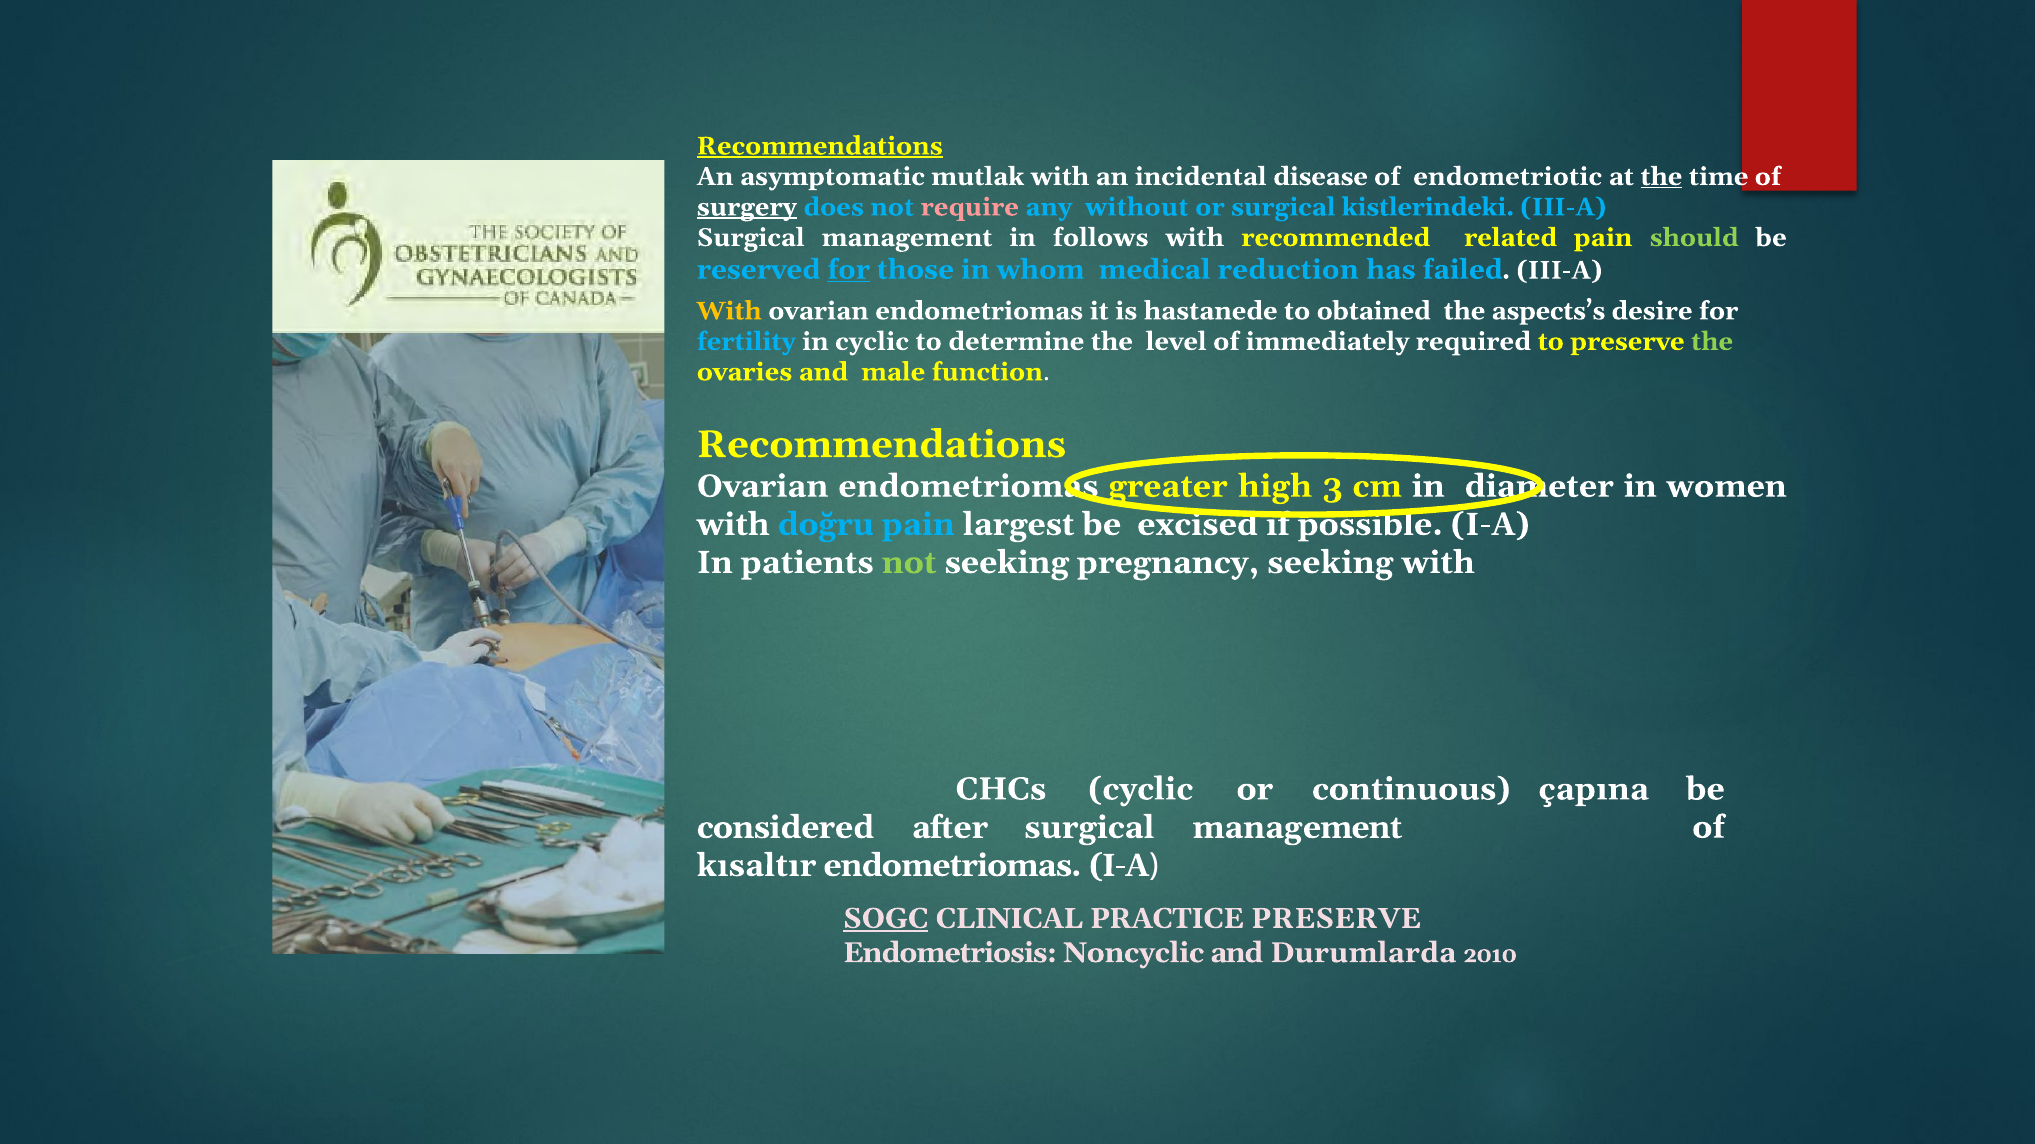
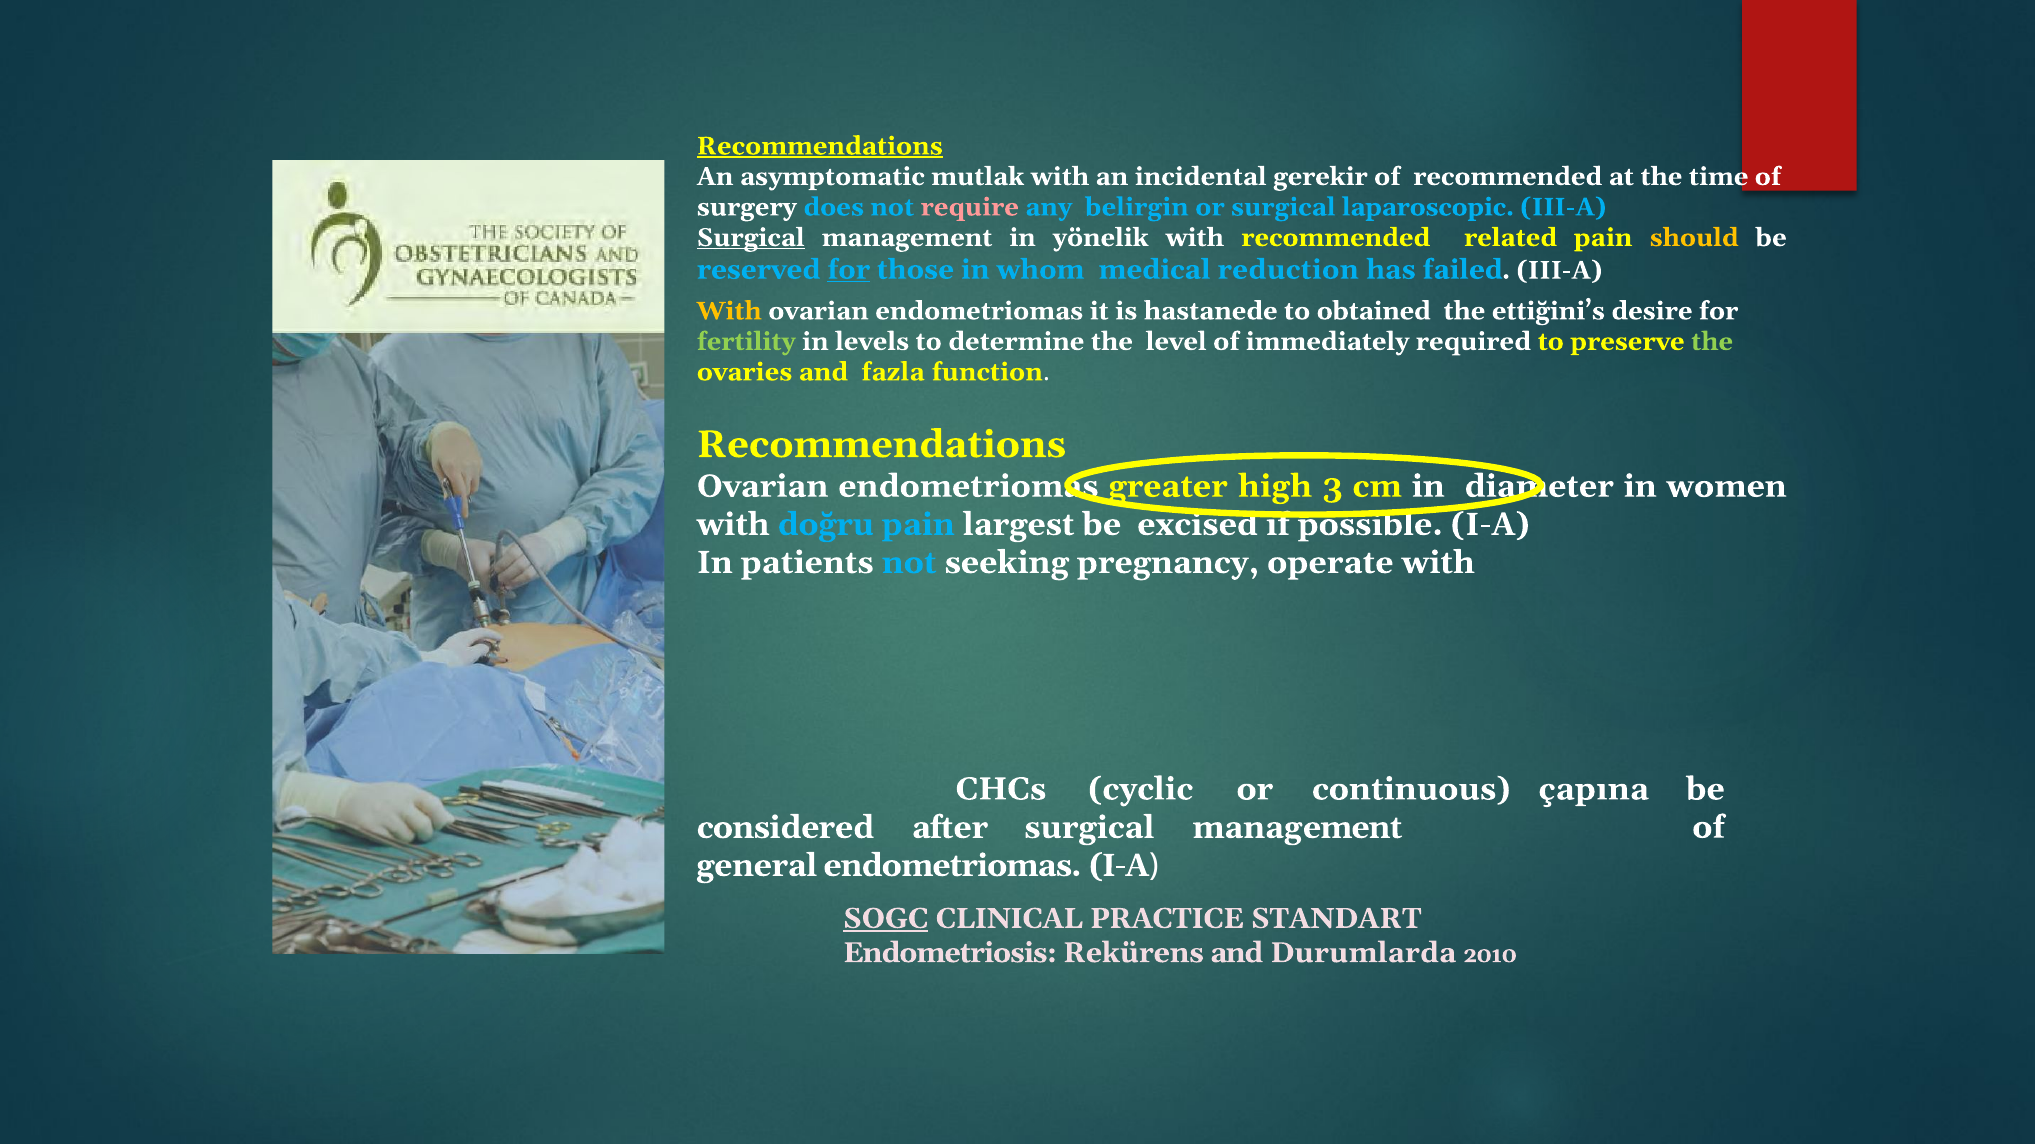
disease: disease -> gerekir
of endometriotic: endometriotic -> recommended
the at (1661, 177) underline: present -> none
surgery underline: present -> none
without: without -> belirgin
kistlerindeki: kistlerindeki -> laparoscopic
Surgical at (751, 238) underline: none -> present
follows: follows -> yönelik
should colour: light green -> yellow
aspects’s: aspects’s -> ettiğini’s
fertility colour: light blue -> light green
in cyclic: cyclic -> levels
male: male -> fazla
not at (909, 563) colour: light green -> light blue
pregnancy seeking: seeking -> operate
kısaltır: kısaltır -> general
PRACTICE PRESERVE: PRESERVE -> STANDART
Noncyclic: Noncyclic -> Rekürens
